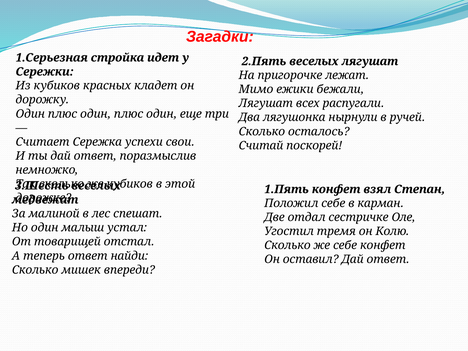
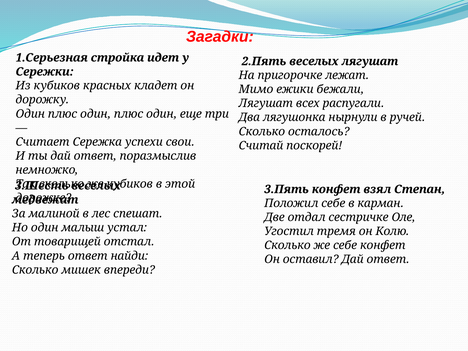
1.Пять: 1.Пять -> 3.Пять
